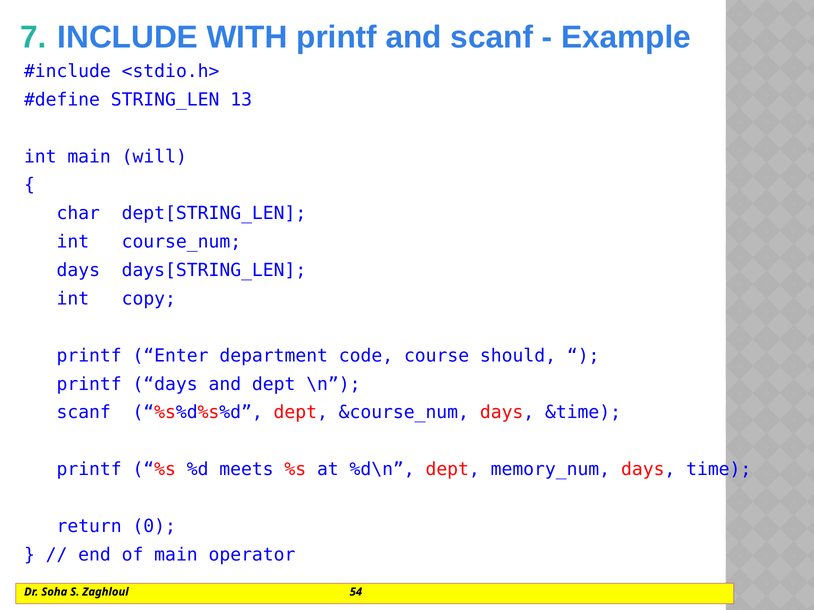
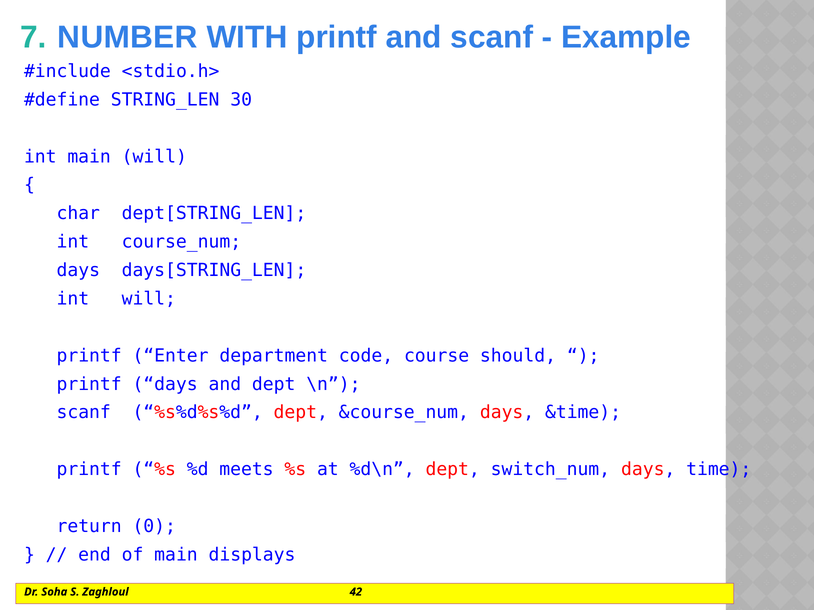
INCLUDE: INCLUDE -> NUMBER
13: 13 -> 30
int copy: copy -> will
memory_num: memory_num -> switch_num
operator: operator -> displays
54: 54 -> 42
